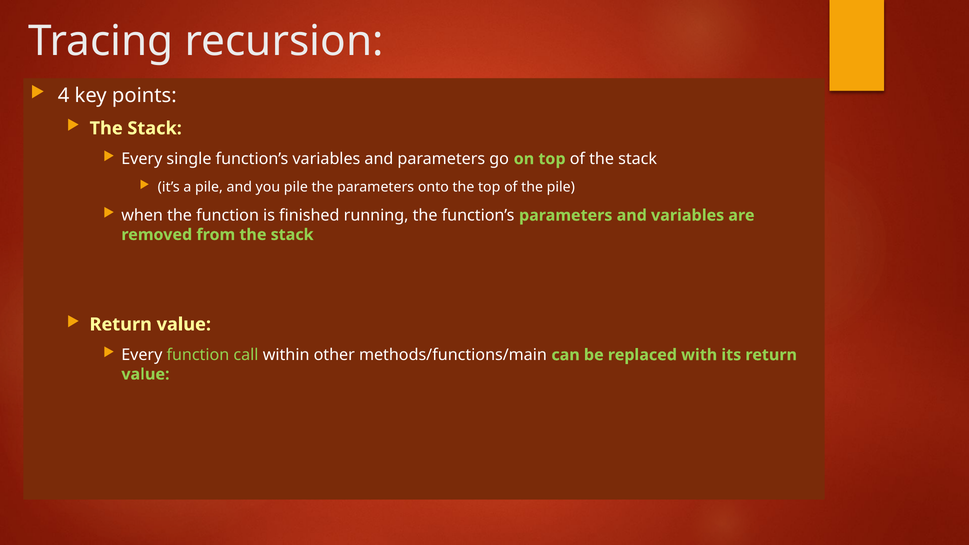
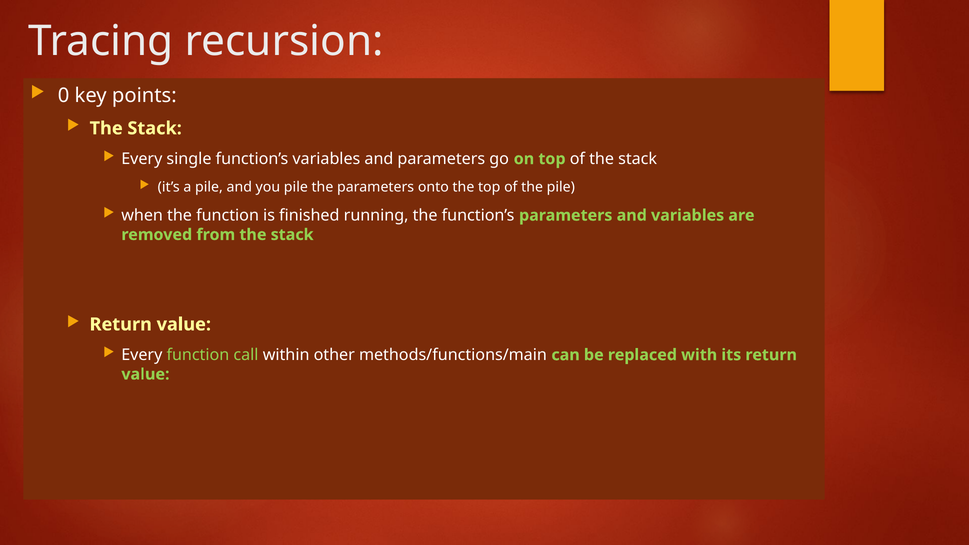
4: 4 -> 0
